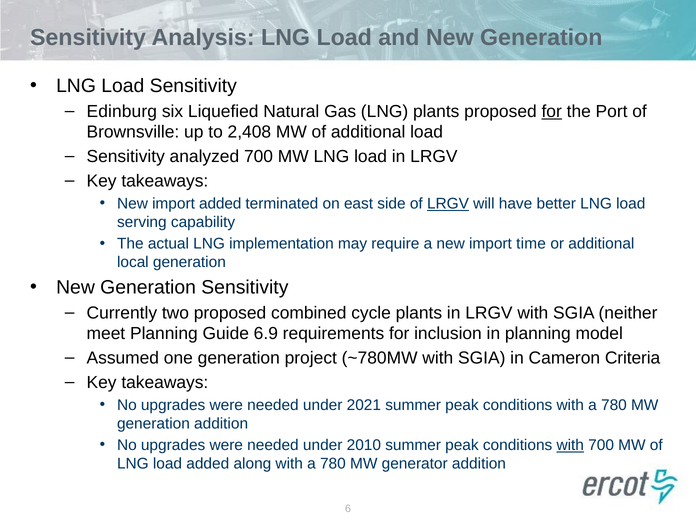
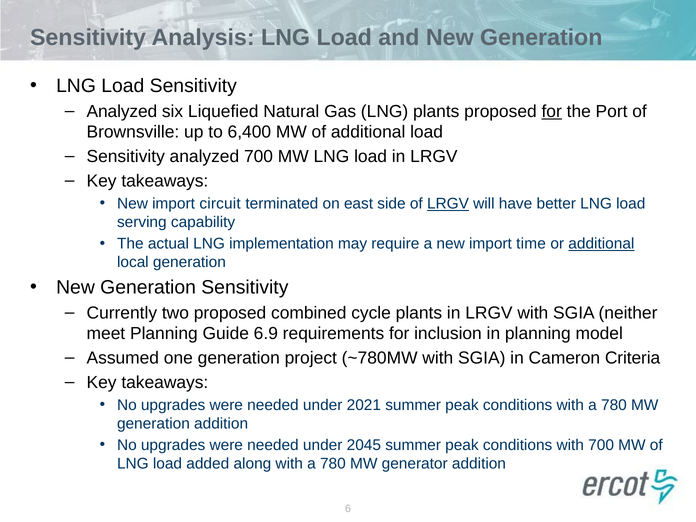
Edinburg at (122, 111): Edinburg -> Analyzed
2,408: 2,408 -> 6,400
import added: added -> circuit
additional at (601, 244) underline: none -> present
2010: 2010 -> 2045
with at (570, 445) underline: present -> none
